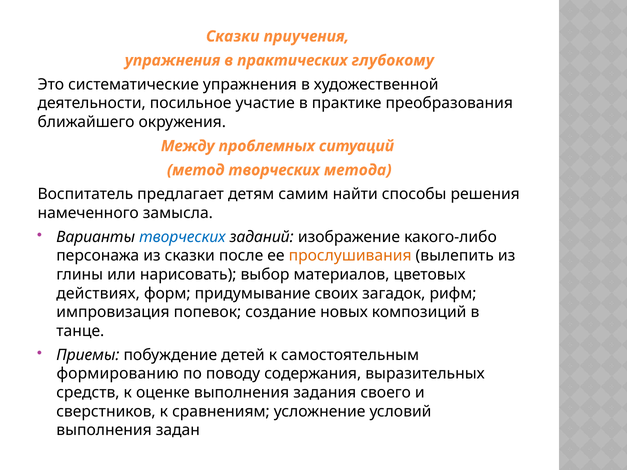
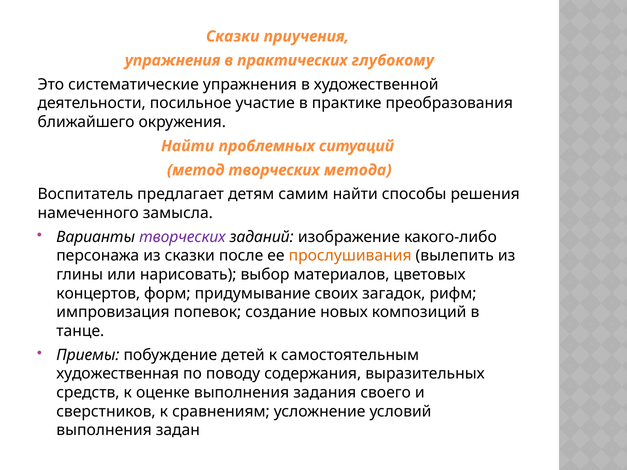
Между at (188, 146): Между -> Найти
творческих at (182, 237) colour: blue -> purple
действиях: действиях -> концертов
формированию: формированию -> художественная
